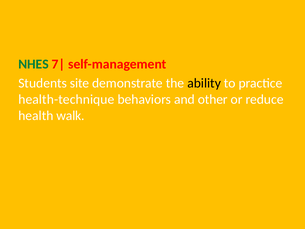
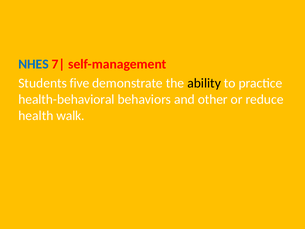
NHES colour: green -> blue
site: site -> five
health-technique: health-technique -> health-behavioral
